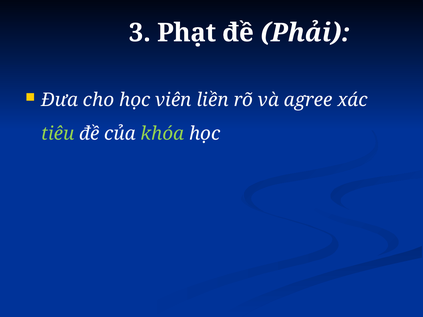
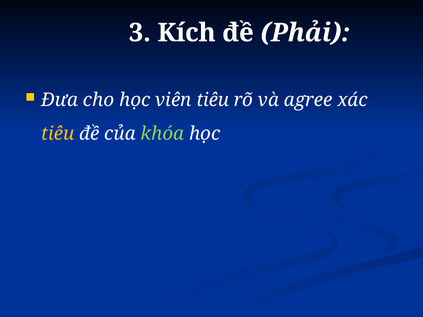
Phạt: Phạt -> Kích
viên liền: liền -> tiêu
tiêu at (58, 134) colour: light green -> yellow
